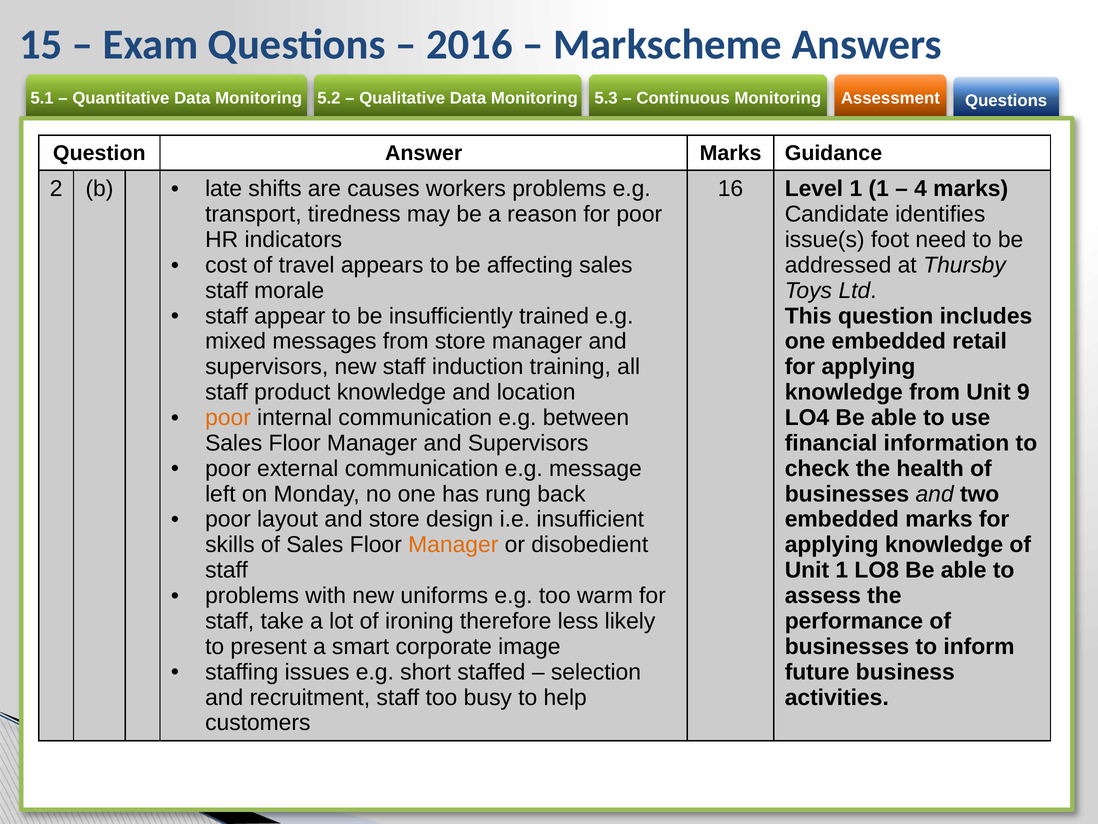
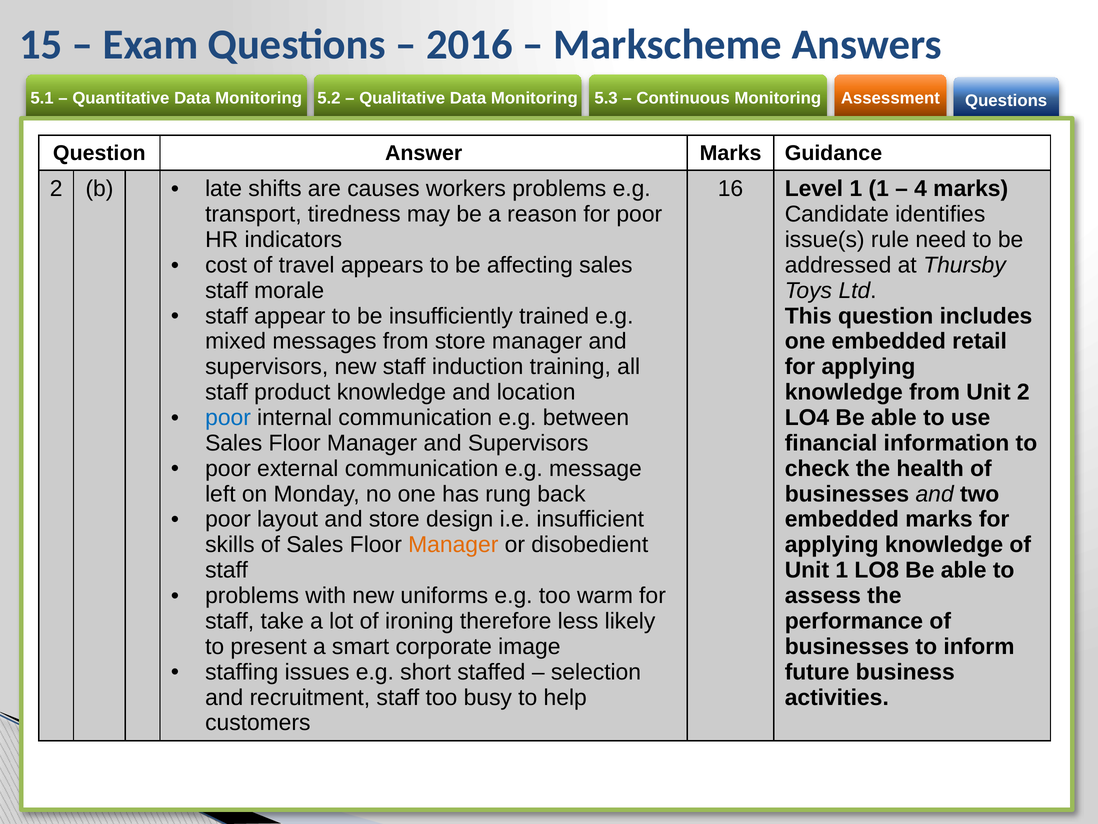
foot: foot -> rule
Unit 9: 9 -> 2
poor at (228, 417) colour: orange -> blue
